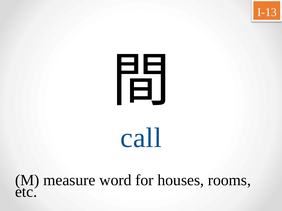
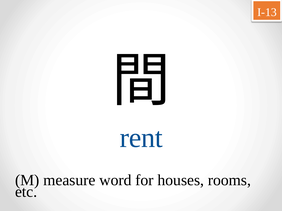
call: call -> rent
